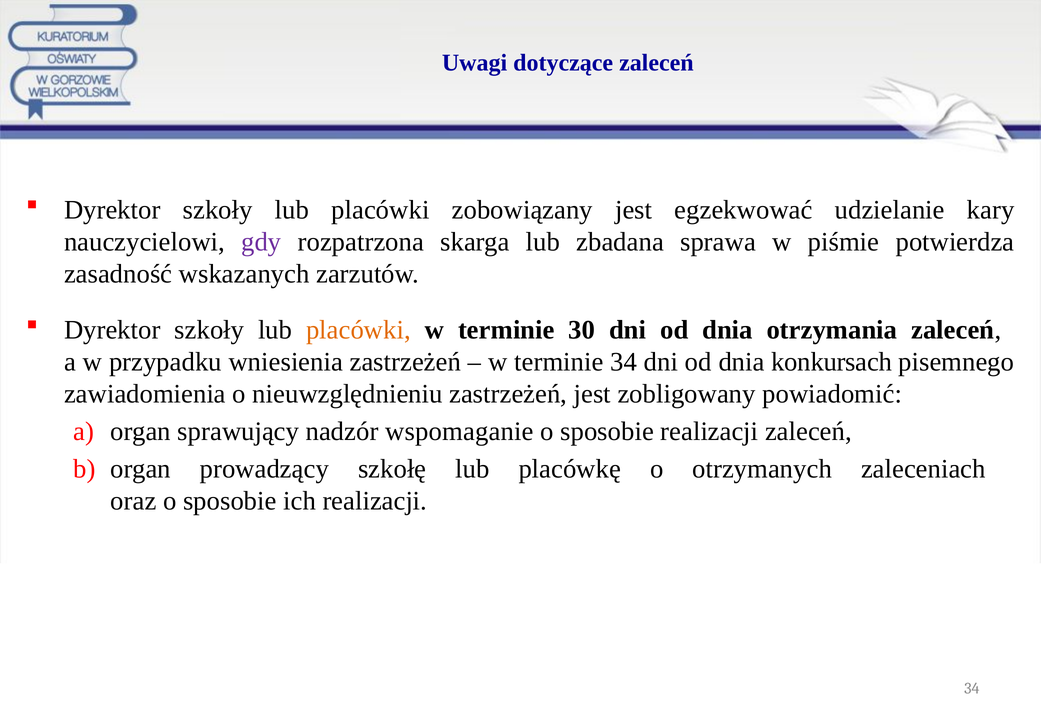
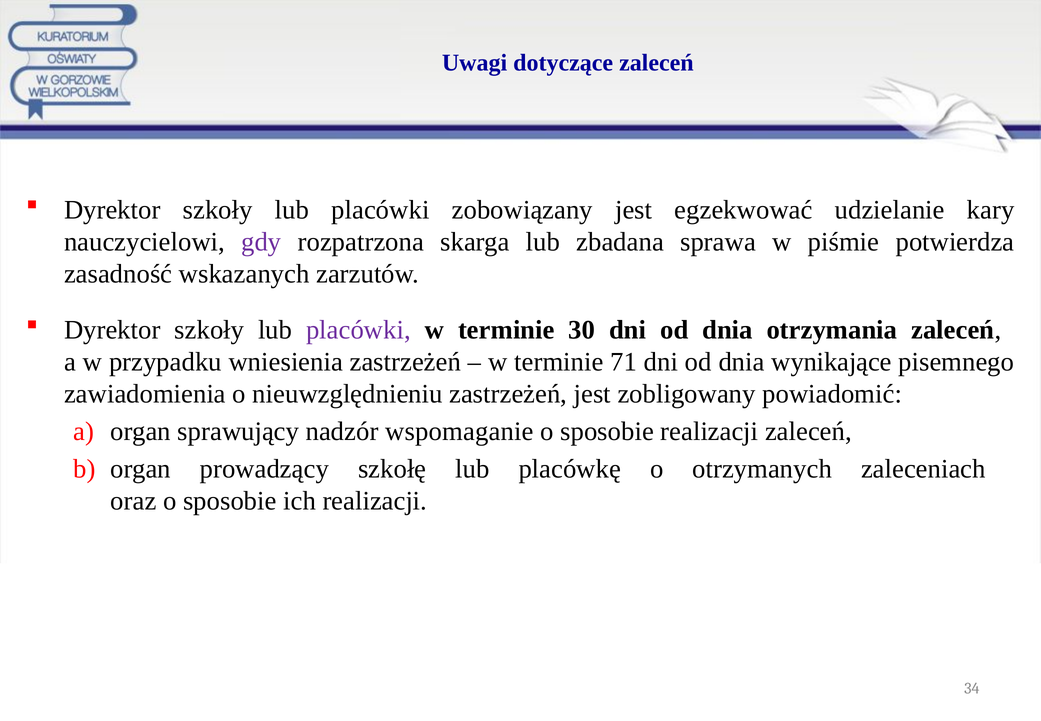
placówki at (358, 330) colour: orange -> purple
terminie 34: 34 -> 71
konkursach: konkursach -> wynikające
